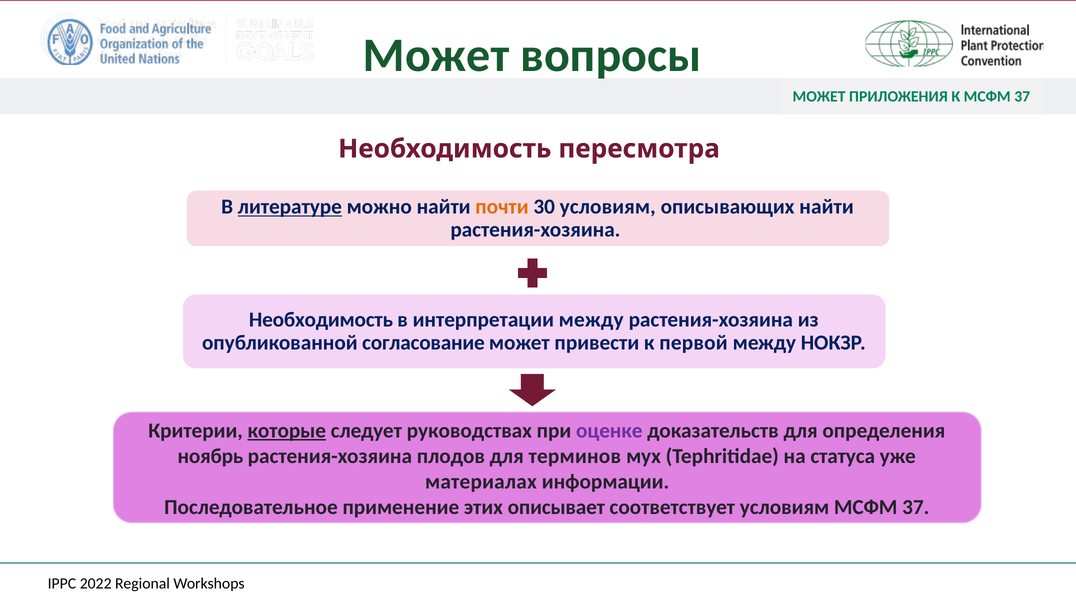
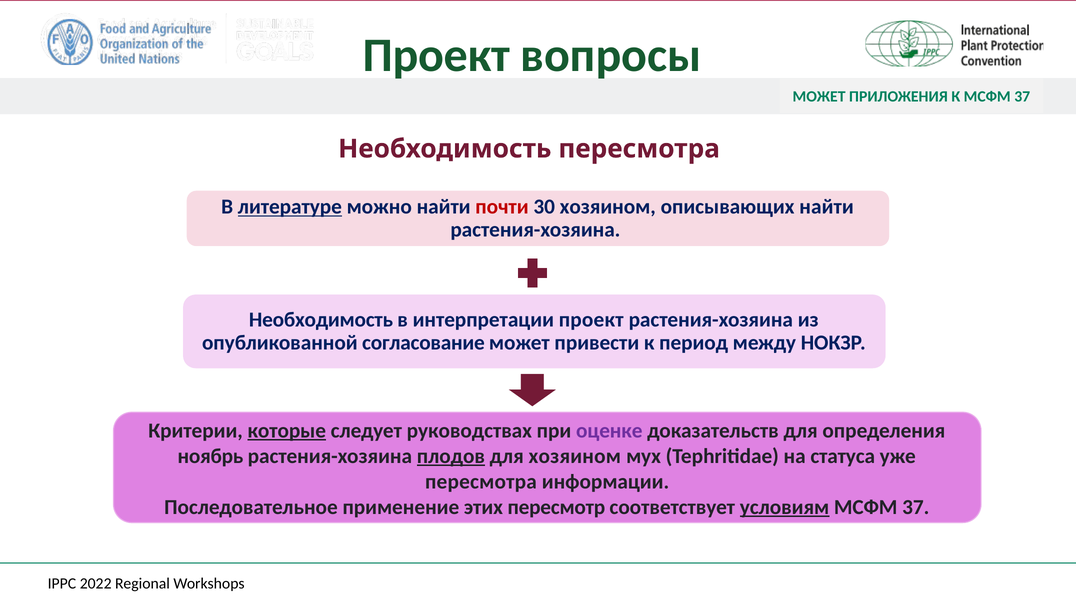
Может at (436, 55): Может -> Проект
почти colour: orange -> red
30 условиям: условиям -> хозяином
интерпретации между: между -> проект
первой: первой -> период
плодов underline: none -> present
для терминов: терминов -> хозяином
материалах at (481, 482): материалах -> пересмотра
описывает: описывает -> пересмотр
условиям at (785, 507) underline: none -> present
